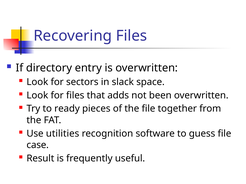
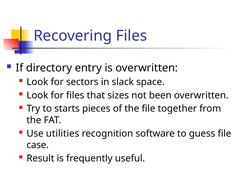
adds: adds -> sizes
ready: ready -> starts
